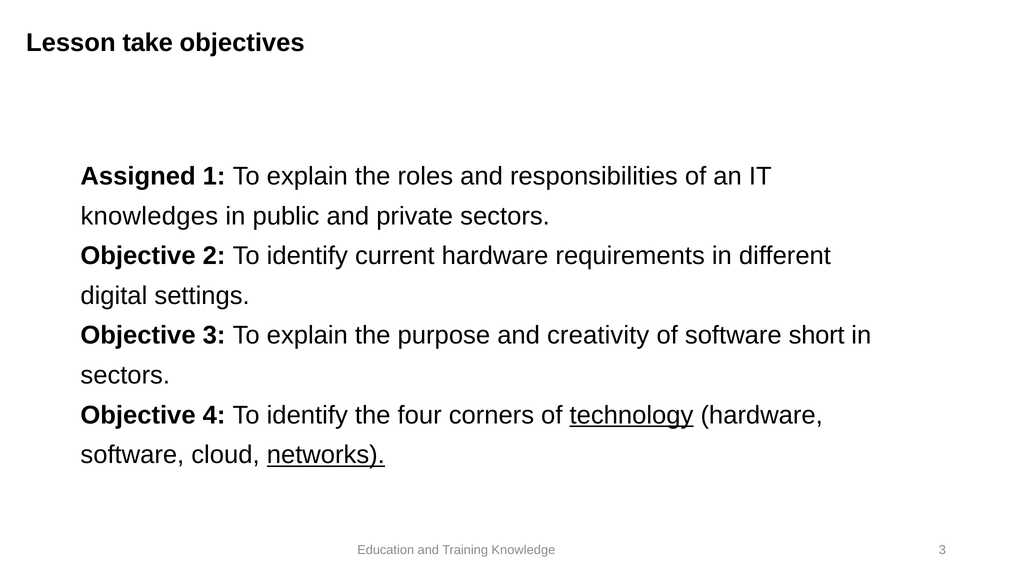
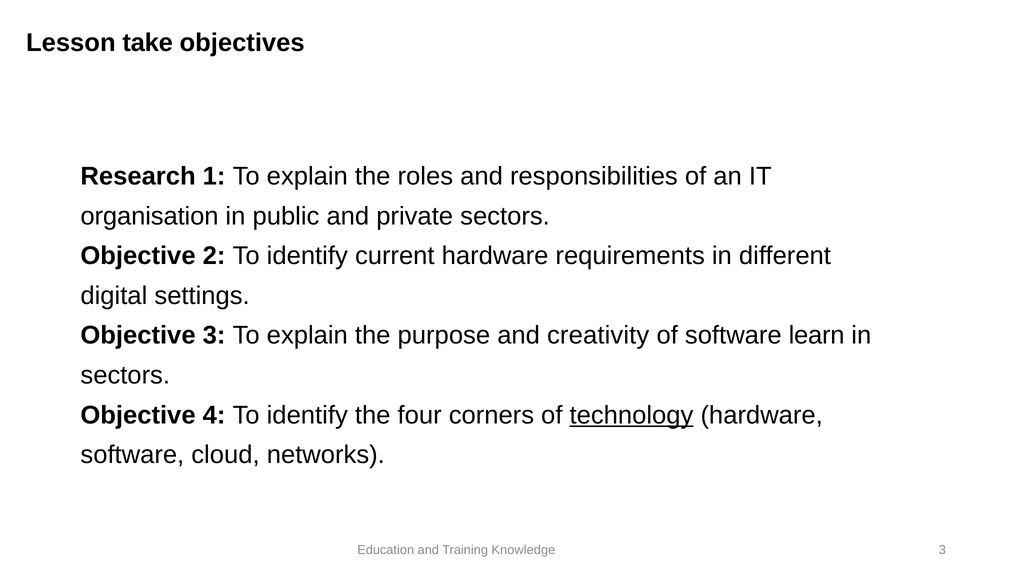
Assigned: Assigned -> Research
knowledges: knowledges -> organisation
short: short -> learn
networks underline: present -> none
